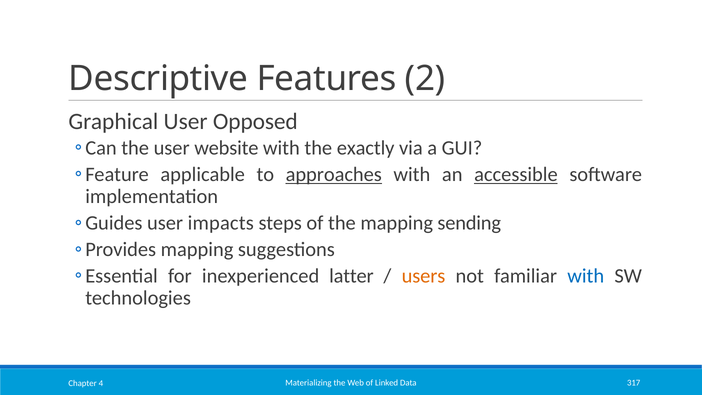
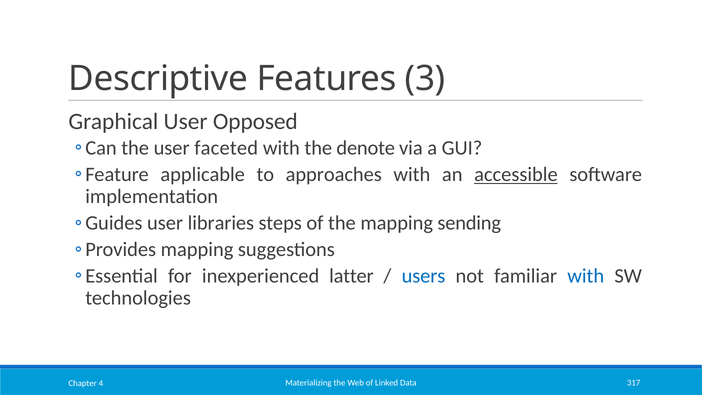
2: 2 -> 3
website: website -> faceted
exactly: exactly -> denote
approaches underline: present -> none
impacts: impacts -> libraries
users colour: orange -> blue
